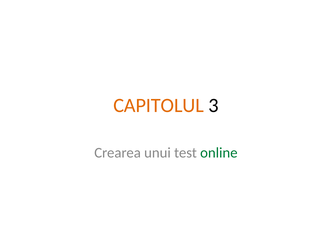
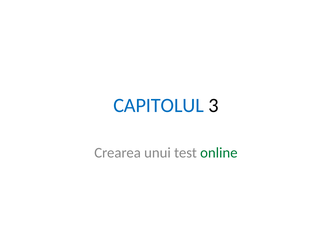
CAPITOLUL colour: orange -> blue
